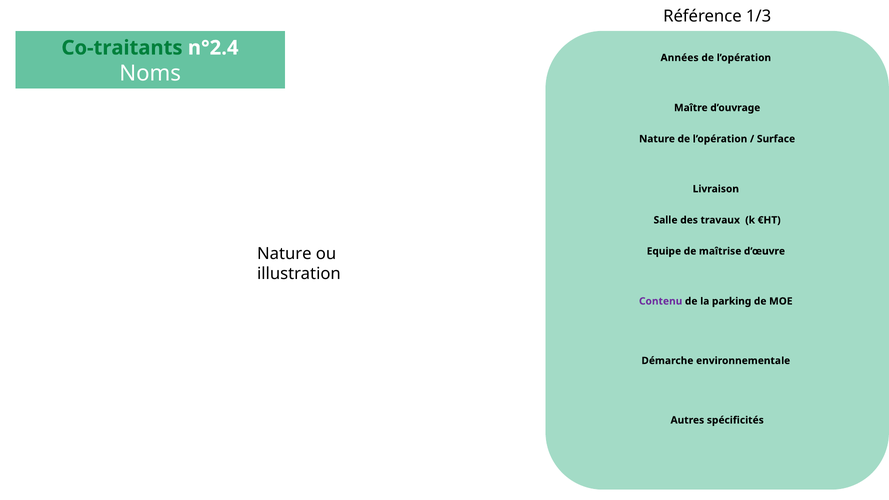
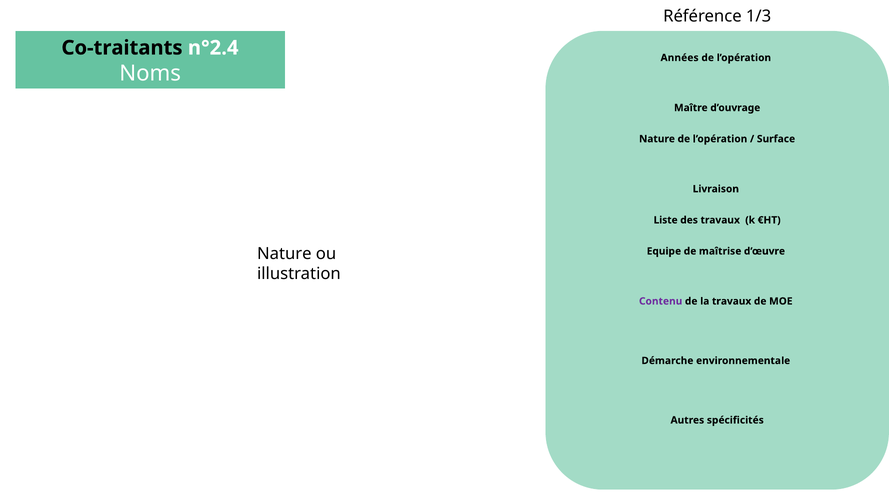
Co-traitants colour: green -> black
Salle: Salle -> Liste
la parking: parking -> travaux
